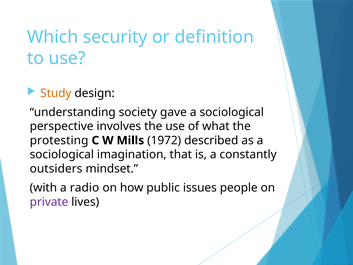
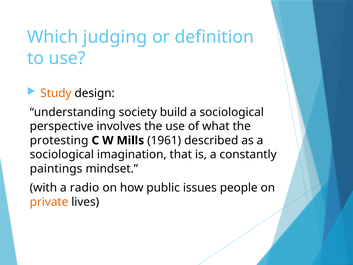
security: security -> judging
gave: gave -> build
1972: 1972 -> 1961
outsiders: outsiders -> paintings
private colour: purple -> orange
